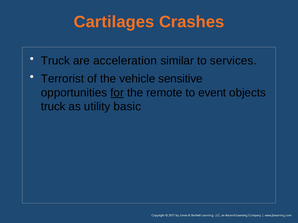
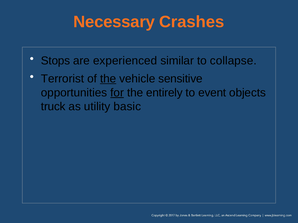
Cartilages: Cartilages -> Necessary
Truck at (55, 61): Truck -> Stops
acceleration: acceleration -> experienced
services: services -> collapse
the at (108, 79) underline: none -> present
remote: remote -> entirely
